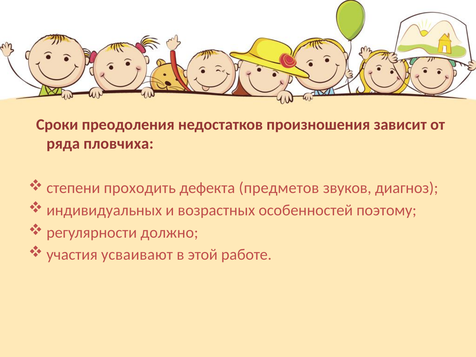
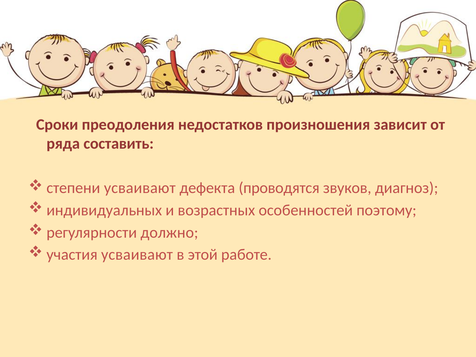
пловчиха: пловчиха -> составить
степени проходить: проходить -> усваивают
предметов: предметов -> проводятся
